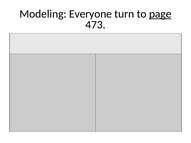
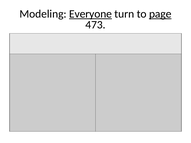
Everyone underline: none -> present
